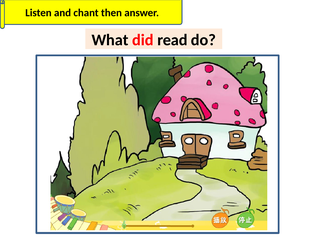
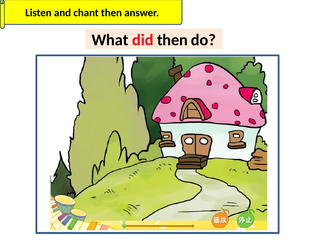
did read: read -> then
